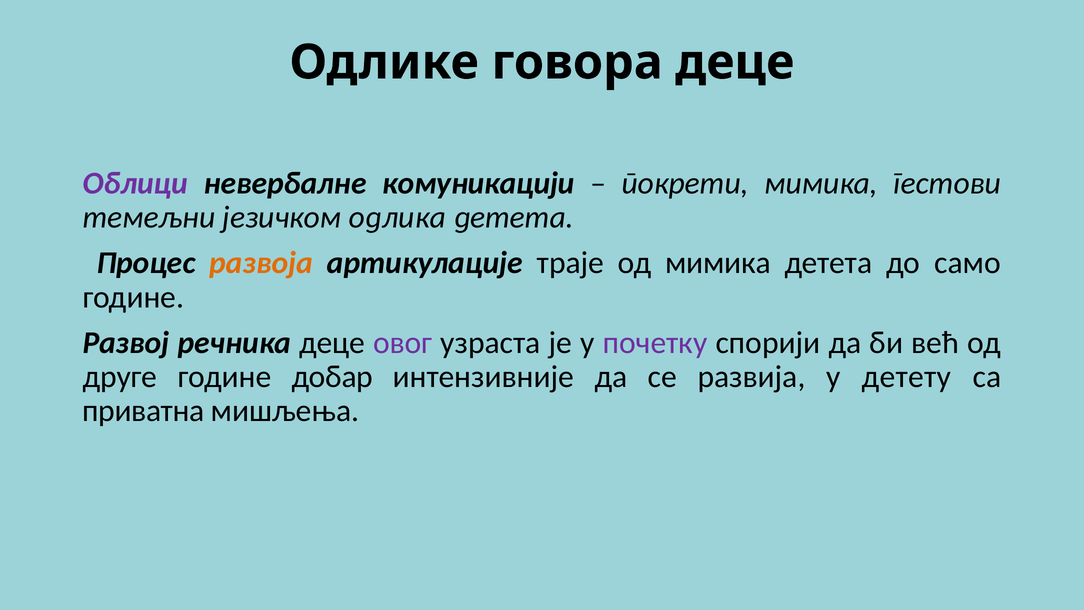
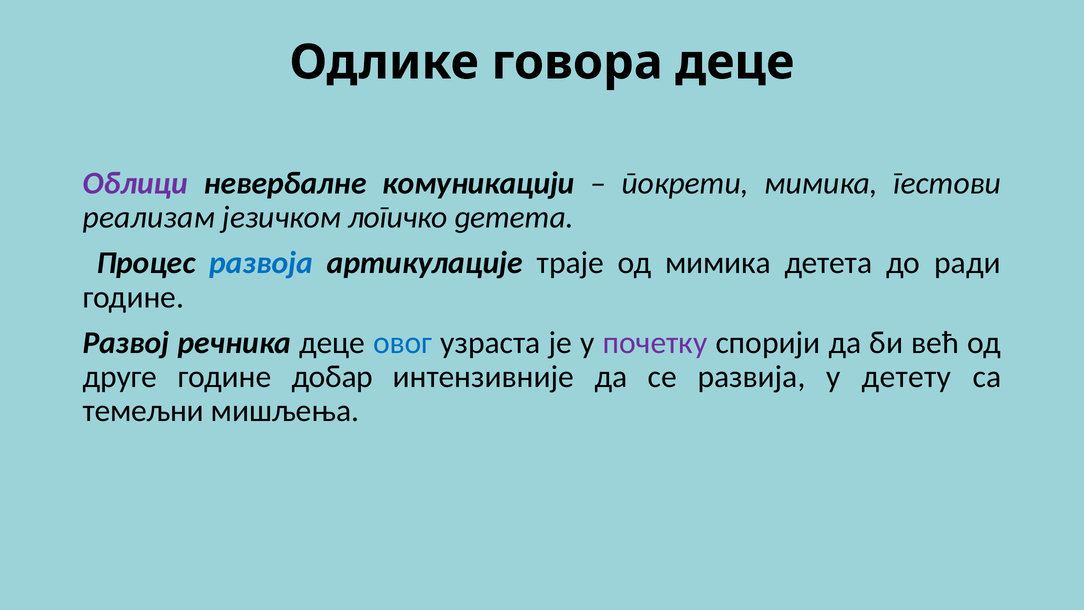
темељни: темељни -> реализам
одлика: одлика -> логичко
развоја colour: orange -> blue
само: само -> ради
овог colour: purple -> blue
приватна: приватна -> темељни
